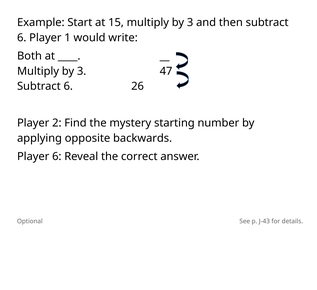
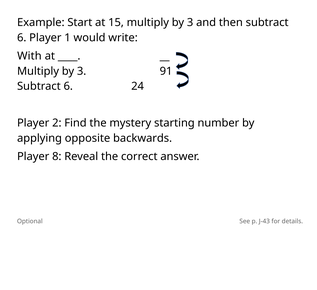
Both: Both -> With
47: 47 -> 91
26: 26 -> 24
Player 6: 6 -> 8
